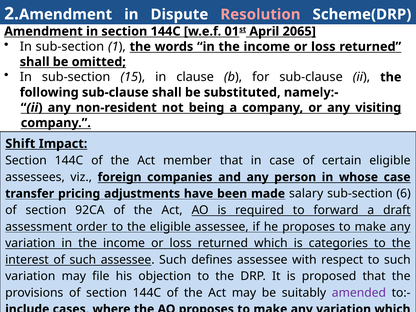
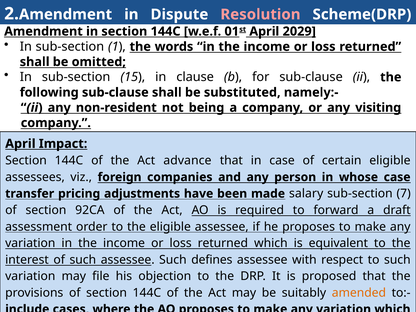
2065: 2065 -> 2029
Shift at (20, 144): Shift -> April
member: member -> advance
6: 6 -> 7
categories: categories -> equivalent
amended colour: purple -> orange
